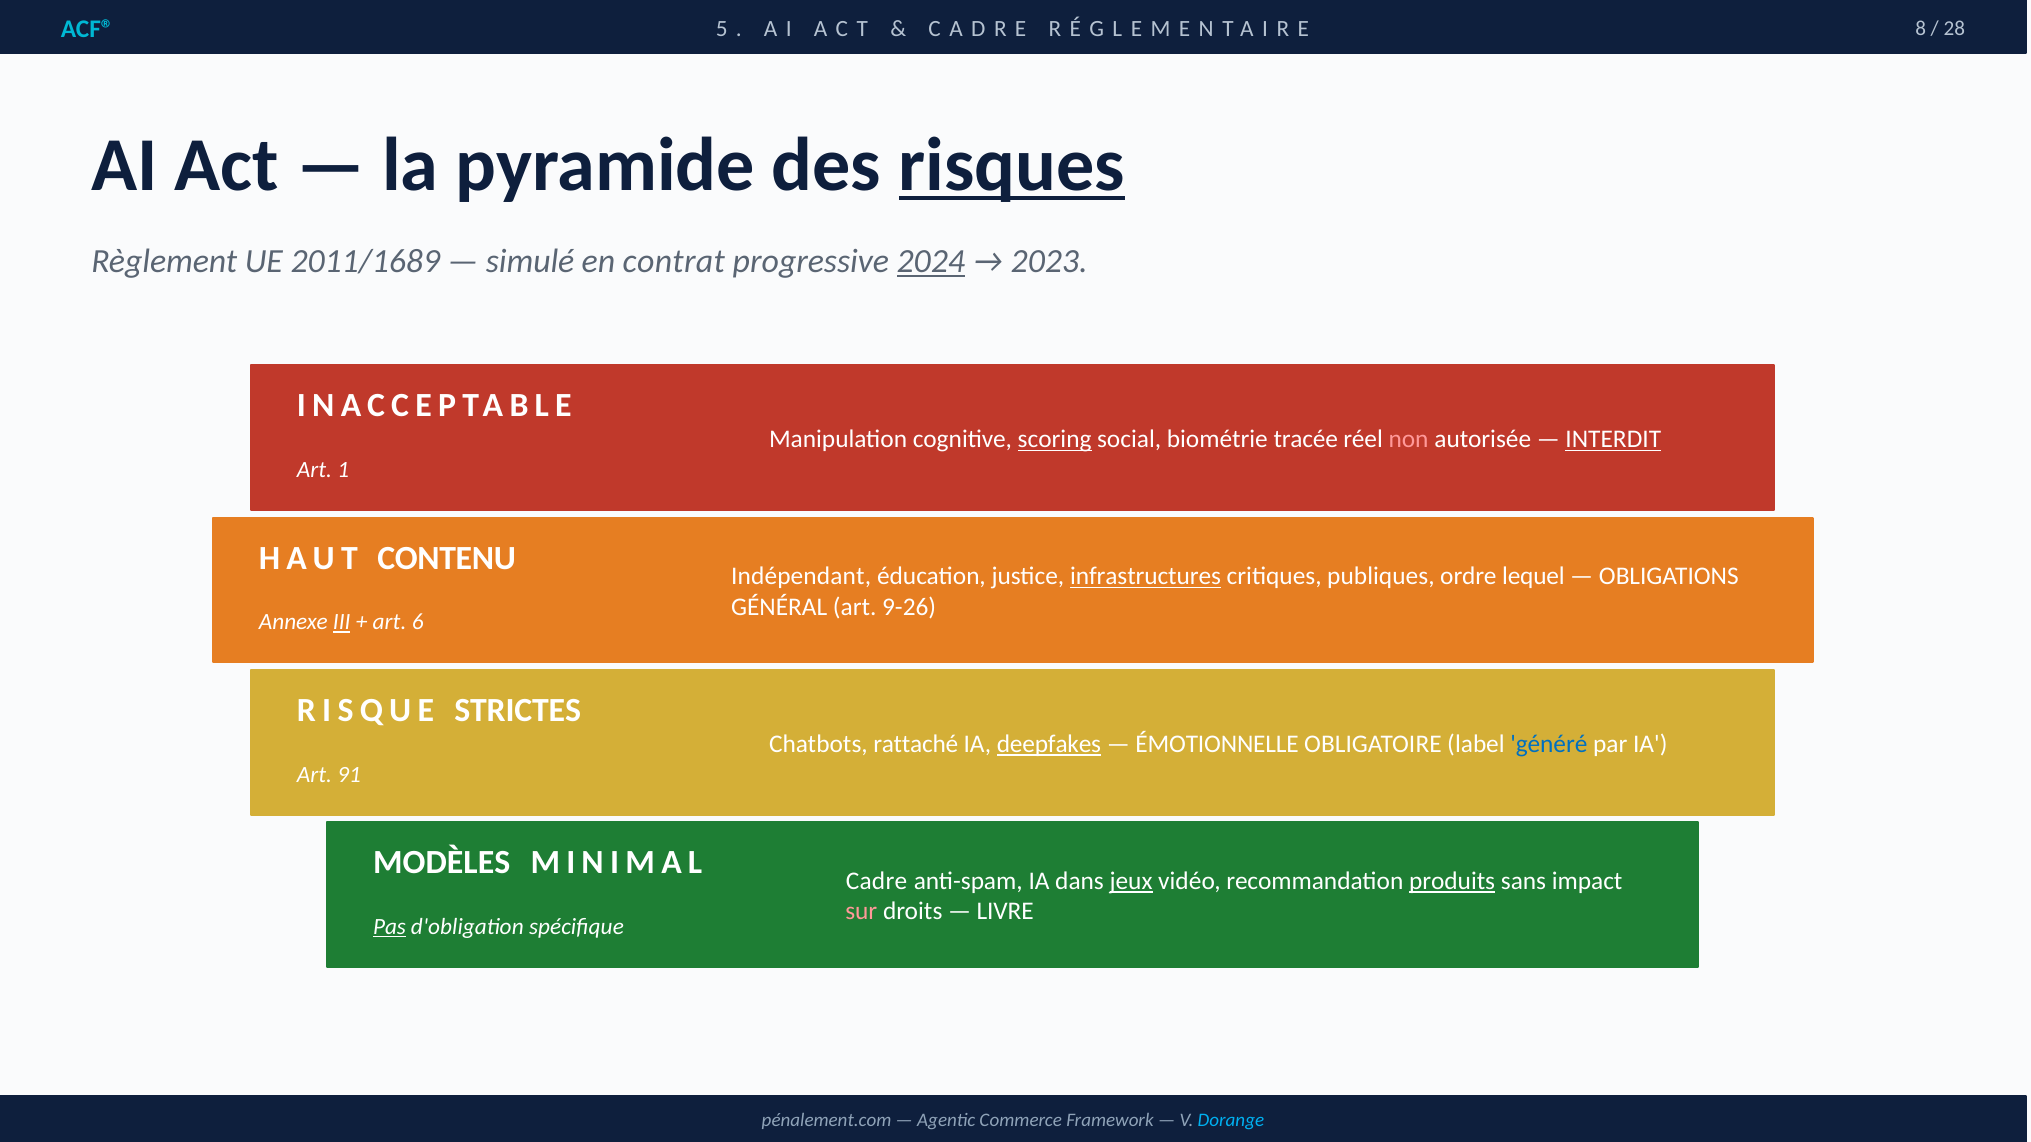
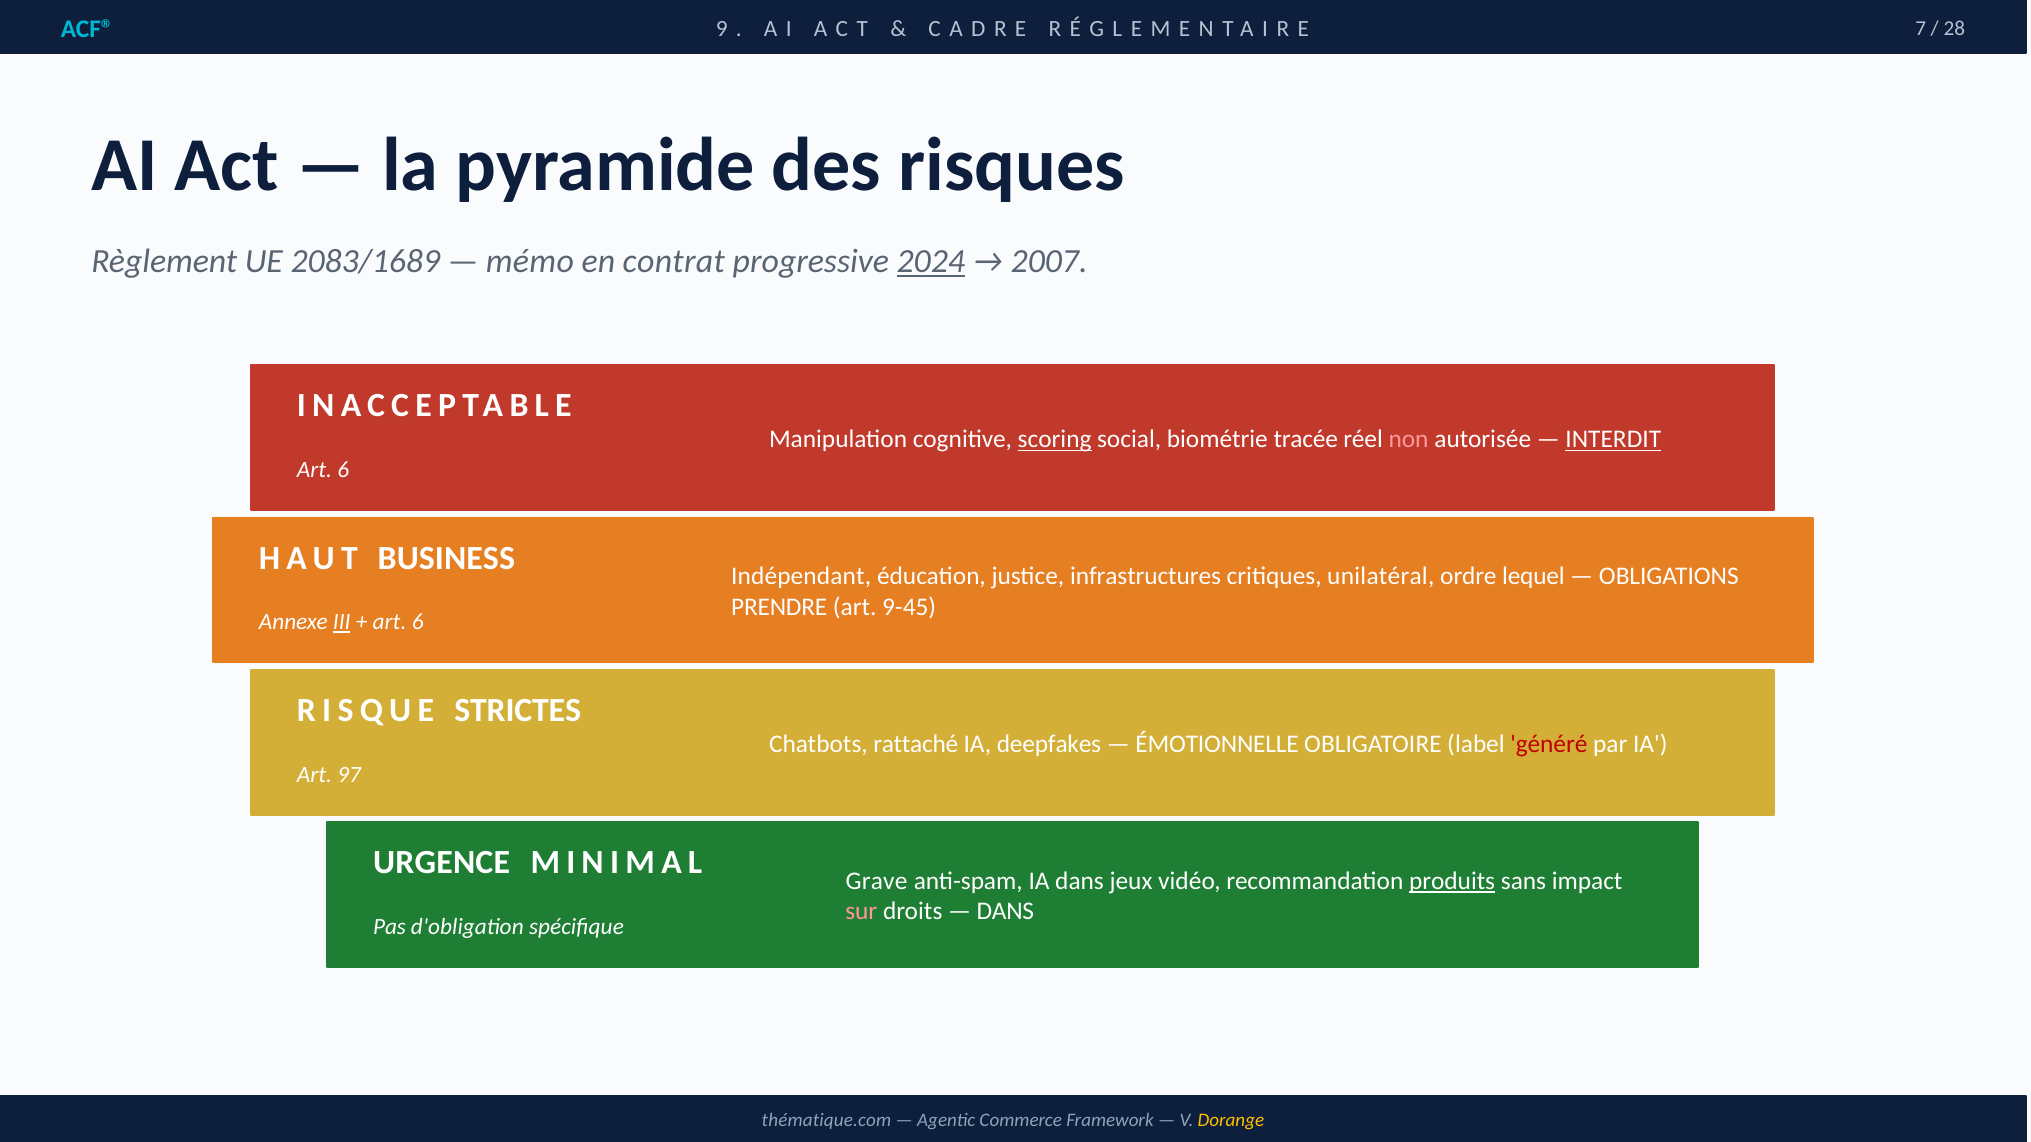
5: 5 -> 9
8: 8 -> 7
risques underline: present -> none
2011/1689: 2011/1689 -> 2083/1689
simulé: simulé -> mémo
2023: 2023 -> 2007
1 at (343, 470): 1 -> 6
CONTENU: CONTENU -> BUSINESS
infrastructures underline: present -> none
publiques: publiques -> unilatéral
GÉNÉRAL: GÉNÉRAL -> PRENDRE
9-26: 9-26 -> 9-45
deepfakes underline: present -> none
généré colour: blue -> red
91: 91 -> 97
MODÈLES: MODÈLES -> URGENCE
Cadre: Cadre -> Grave
jeux underline: present -> none
LIVRE at (1005, 912): LIVRE -> DANS
Pas underline: present -> none
pénalement.com: pénalement.com -> thématique.com
Dorange colour: light blue -> yellow
